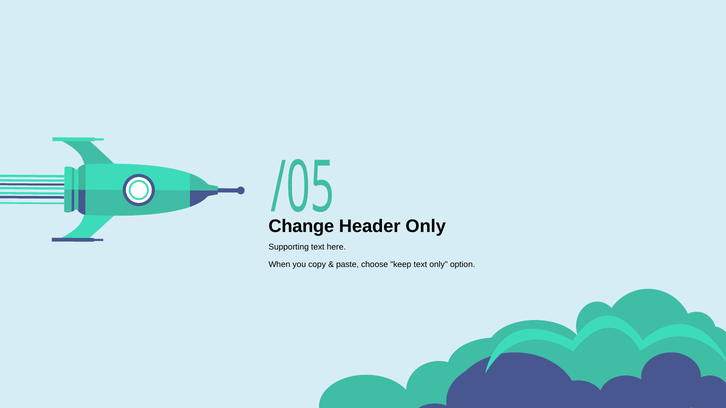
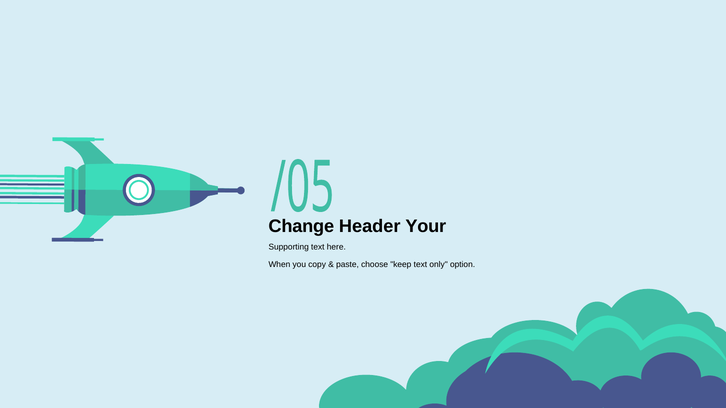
Header Only: Only -> Your
